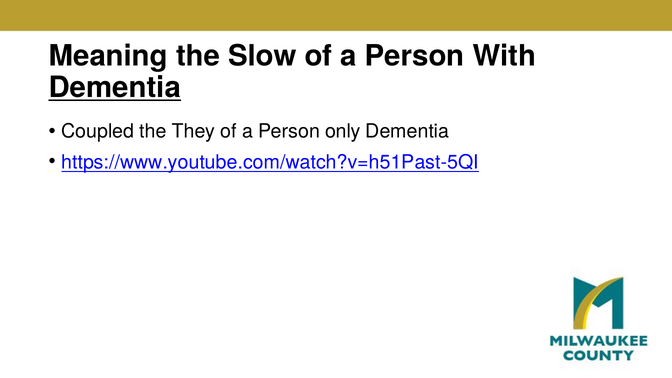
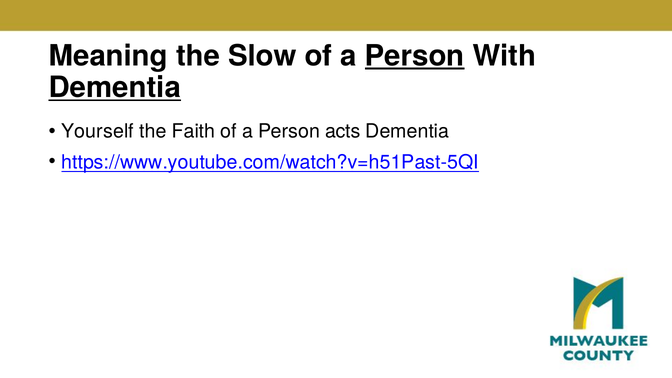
Person at (415, 56) underline: none -> present
Coupled: Coupled -> Yourself
They: They -> Faith
only: only -> acts
